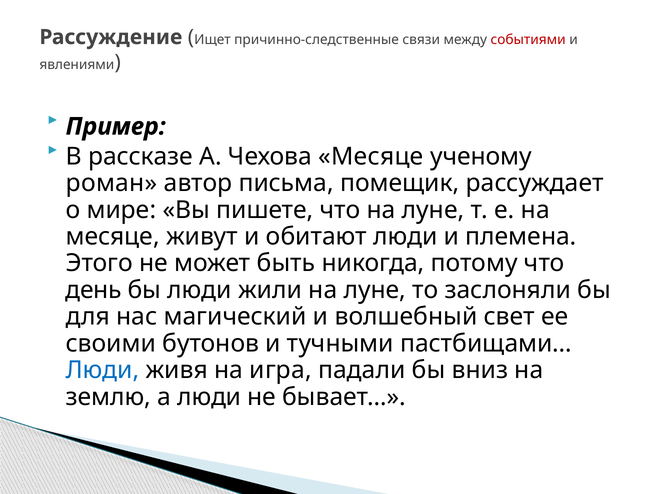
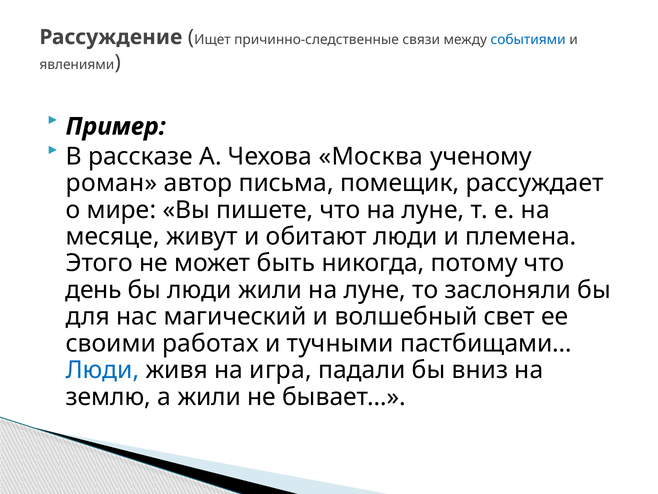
событиями colour: red -> blue
Чехова Месяце: Месяце -> Москва
бутонов: бутонов -> работах
а люди: люди -> жили
